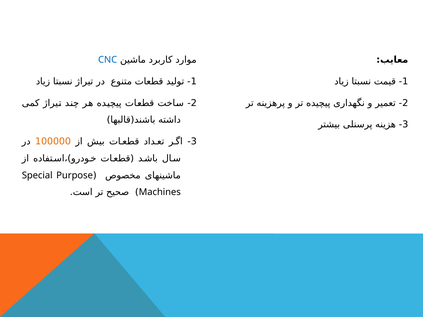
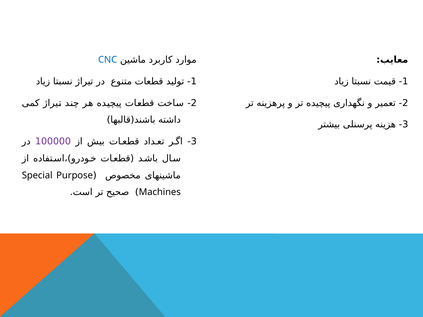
100000 colour: orange -> purple
